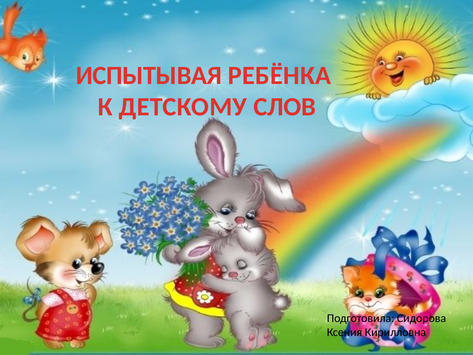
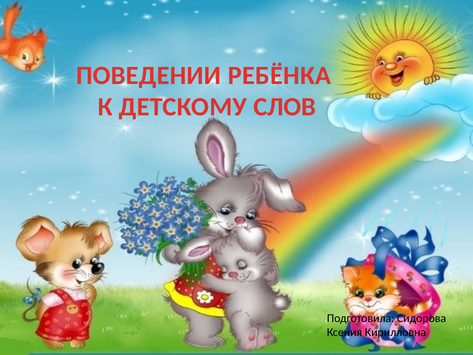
ИСПЫТЫВАЯ: ИСПЫТЫВАЯ -> ПОВЕДЕНИИ
